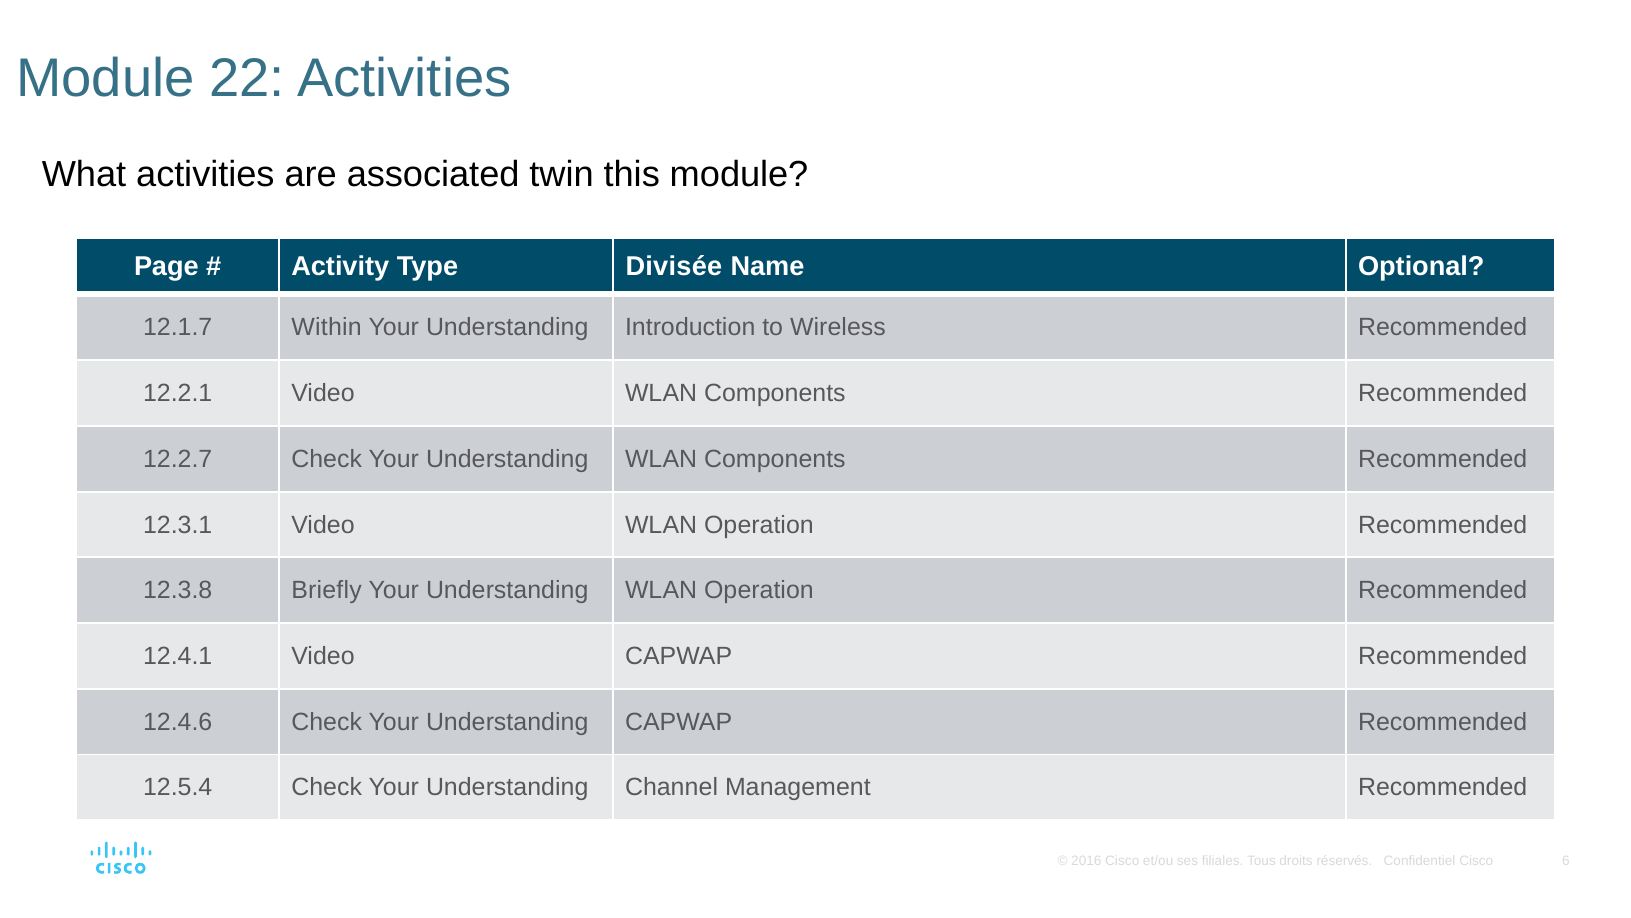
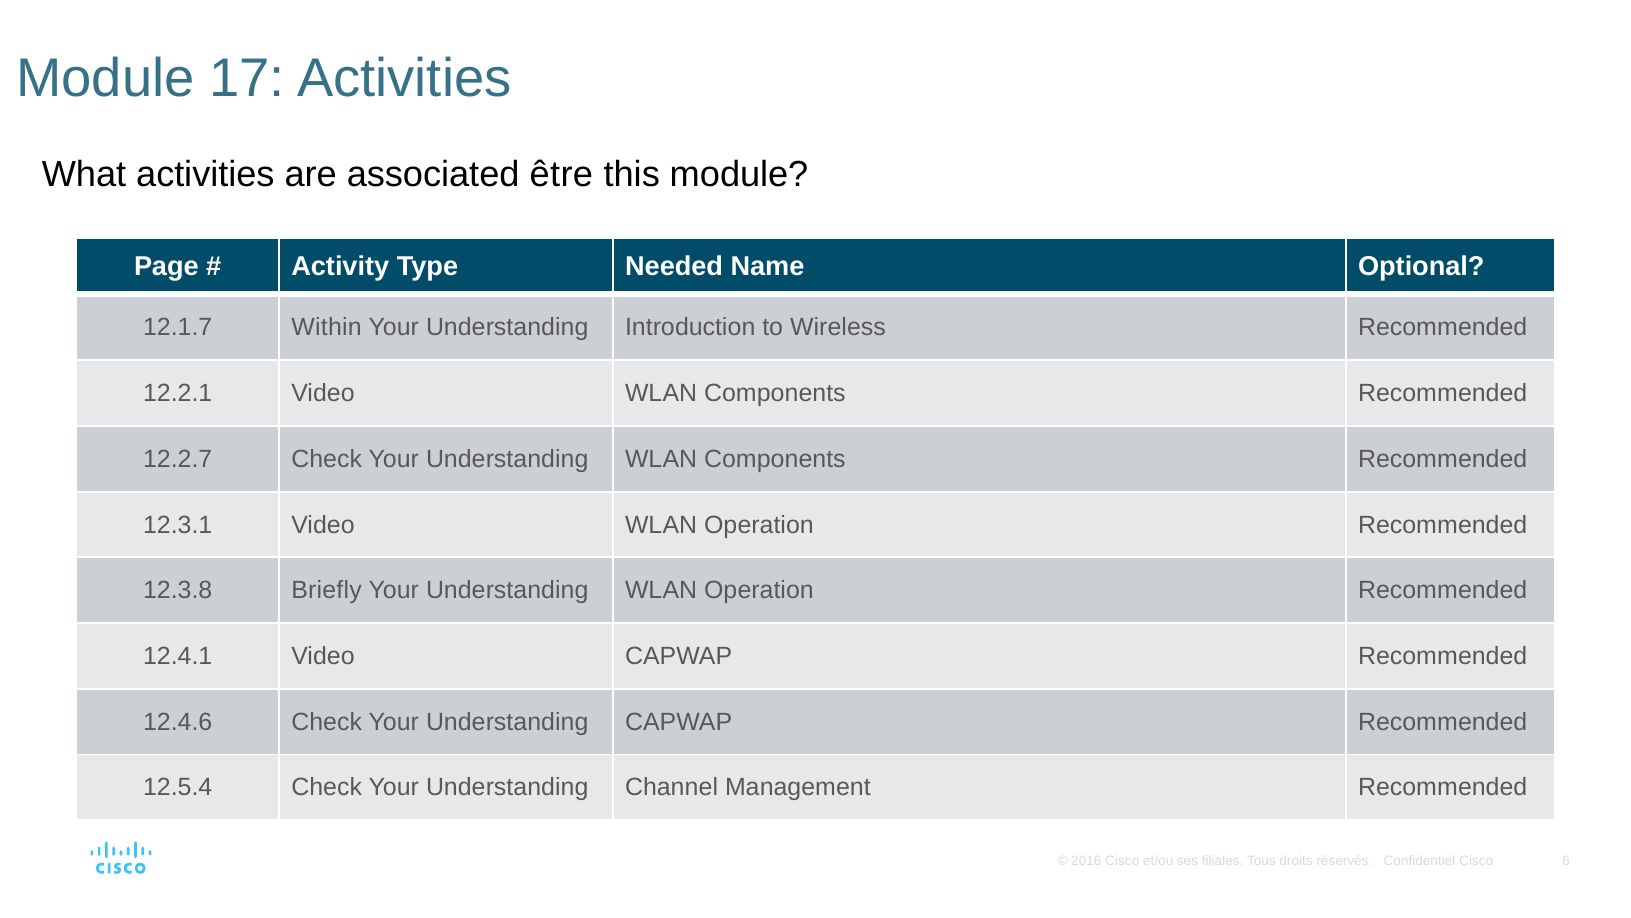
22: 22 -> 17
twin: twin -> être
Divisée: Divisée -> Needed
